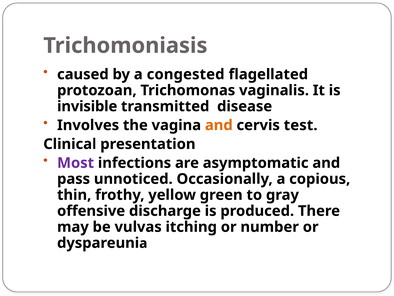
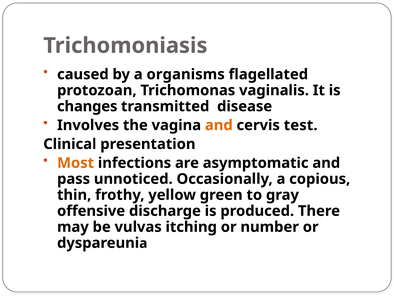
congested: congested -> organisms
invisible: invisible -> changes
Most colour: purple -> orange
